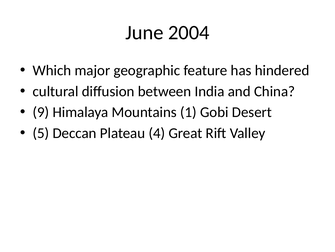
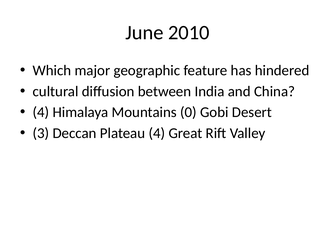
2004: 2004 -> 2010
9 at (41, 112): 9 -> 4
1: 1 -> 0
5: 5 -> 3
